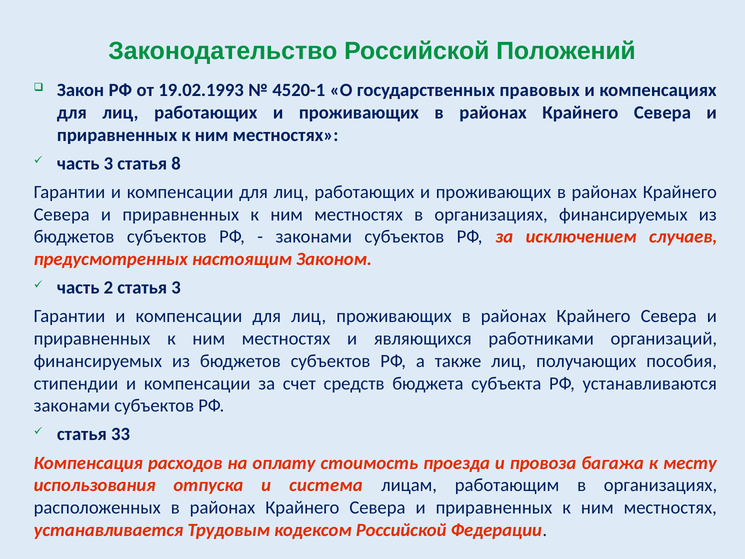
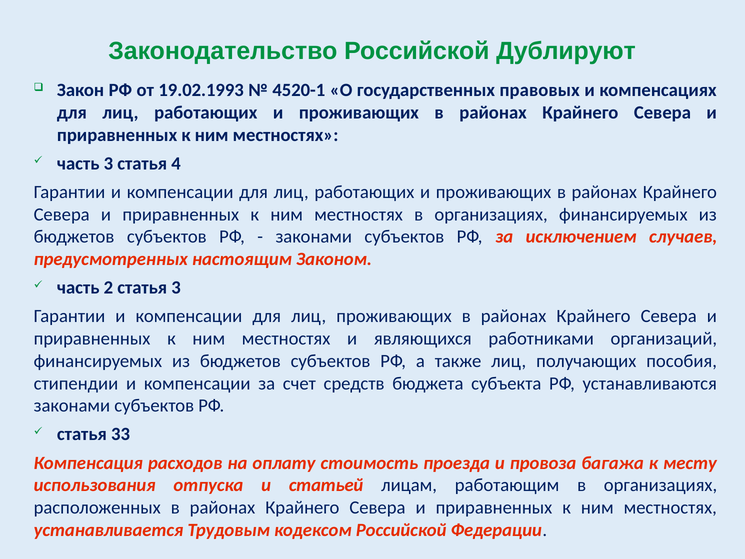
Положений: Положений -> Дублируют
8: 8 -> 4
система: система -> статьей
